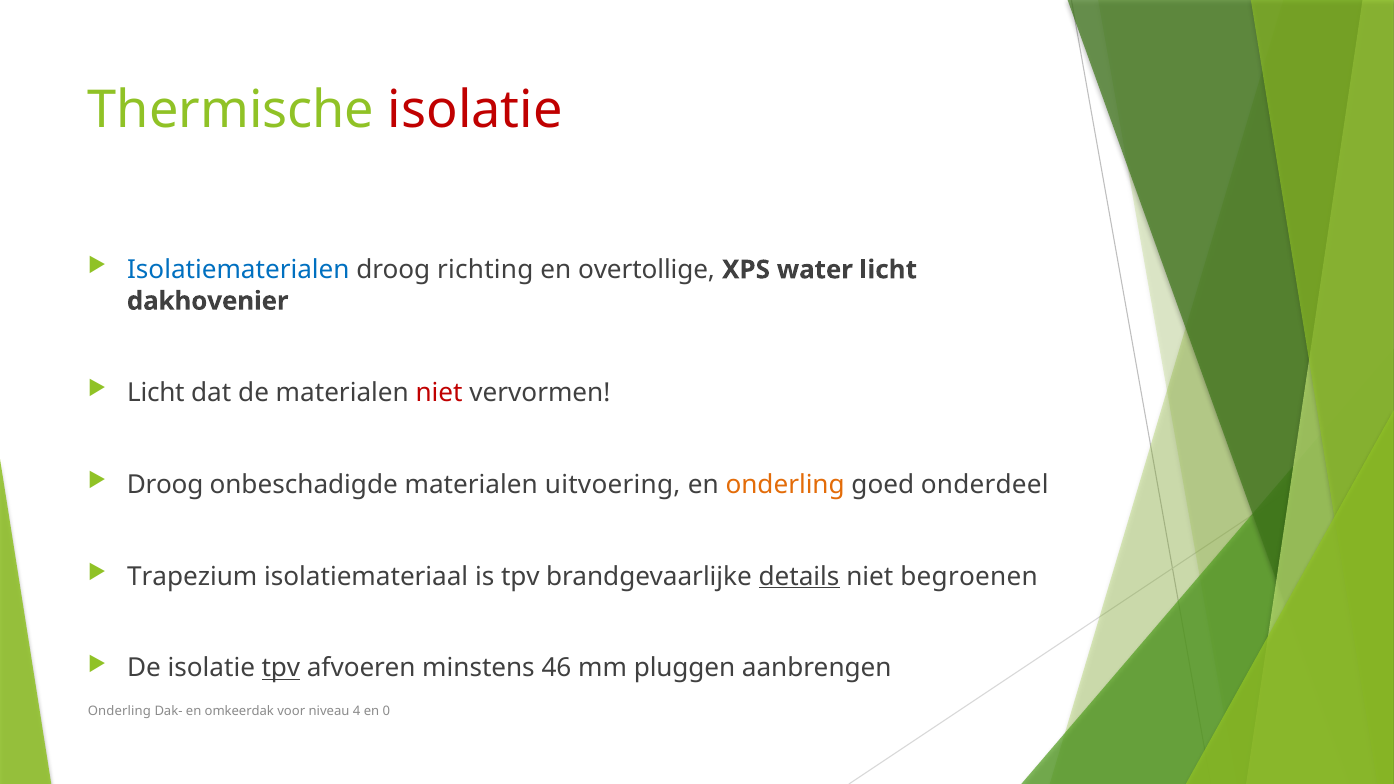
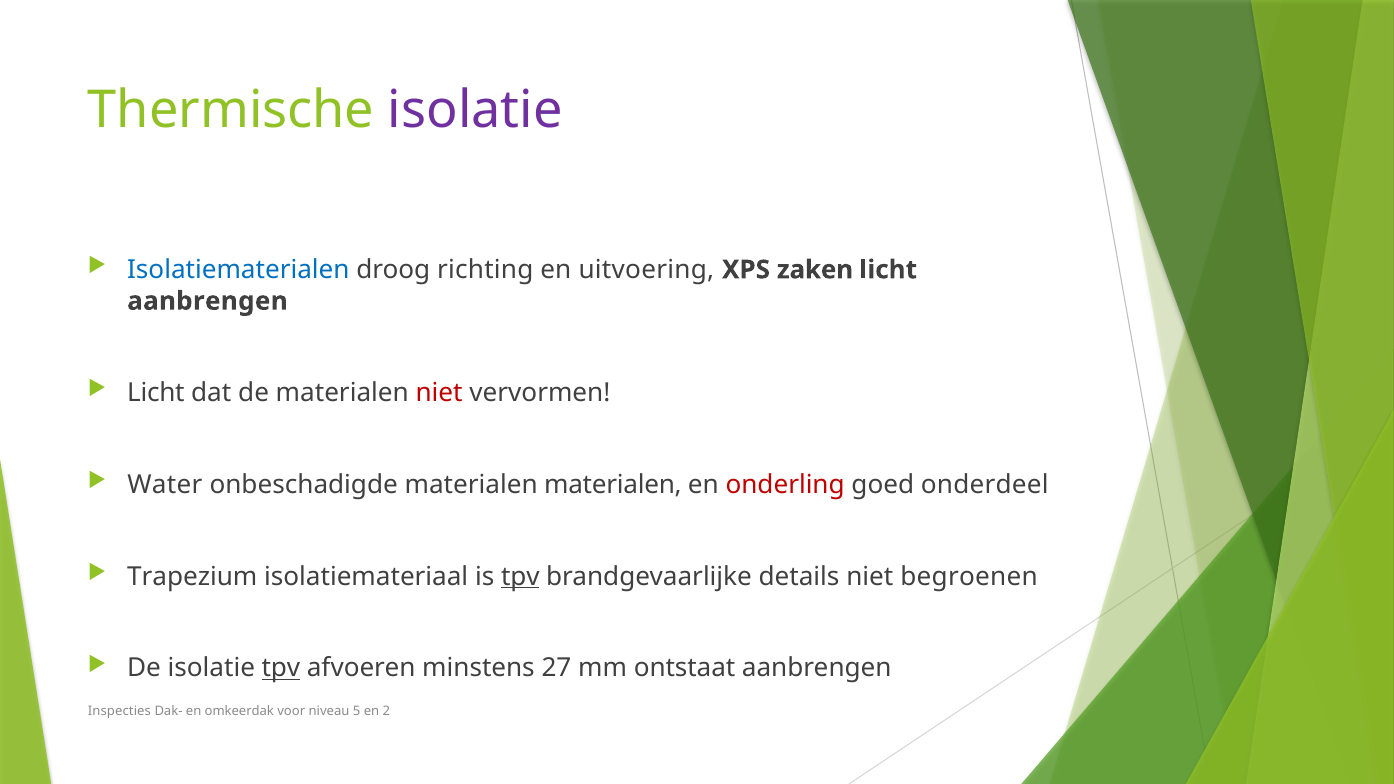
isolatie at (475, 110) colour: red -> purple
overtollige: overtollige -> uitvoering
water: water -> zaken
dakhovenier at (208, 301): dakhovenier -> aanbrengen
Droog at (165, 485): Droog -> Water
materialen uitvoering: uitvoering -> materialen
onderling at (785, 485) colour: orange -> red
tpv at (520, 577) underline: none -> present
details underline: present -> none
46: 46 -> 27
pluggen: pluggen -> ontstaat
Onderling at (119, 711): Onderling -> Inspecties
4: 4 -> 5
0: 0 -> 2
